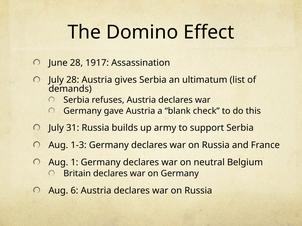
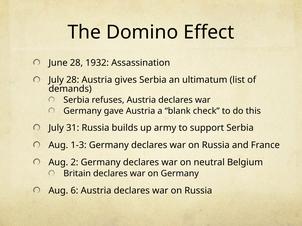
1917: 1917 -> 1932
1: 1 -> 2
